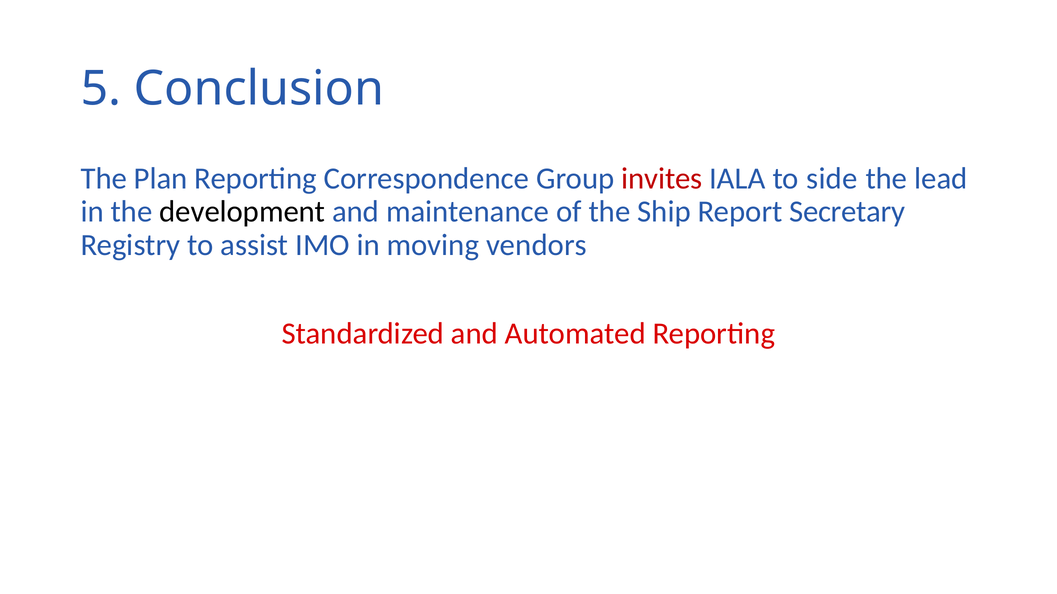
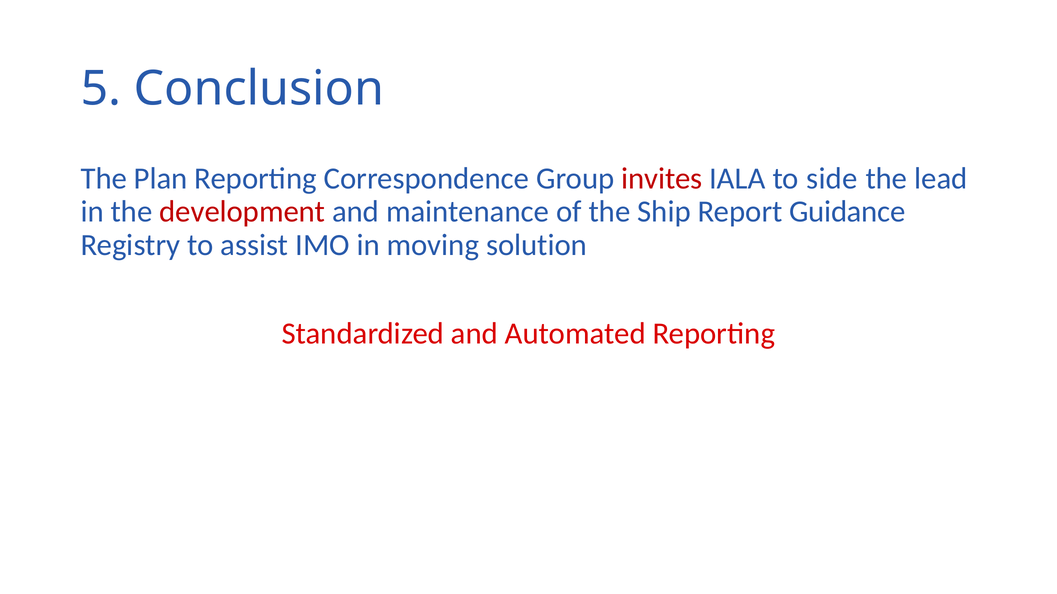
development colour: black -> red
Secretary: Secretary -> Guidance
vendors: vendors -> solution
